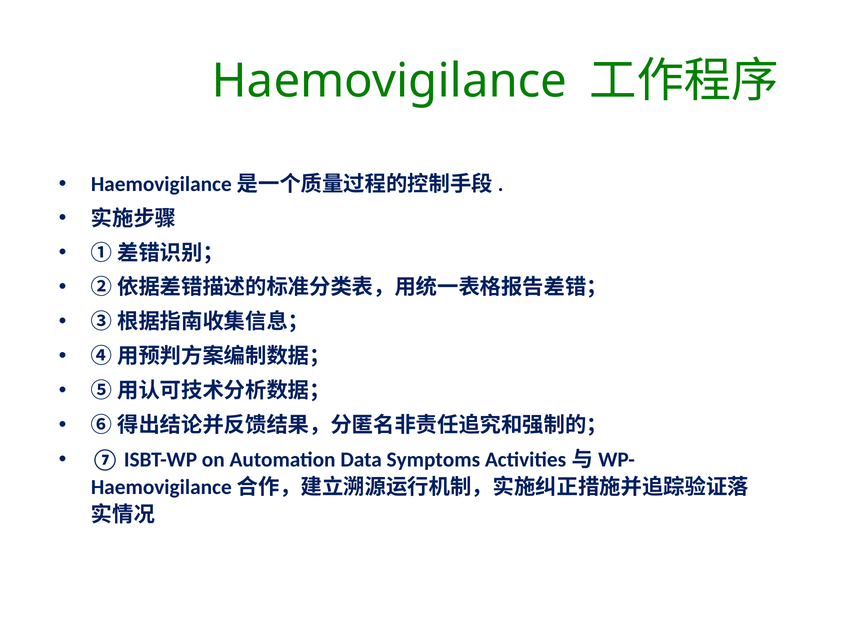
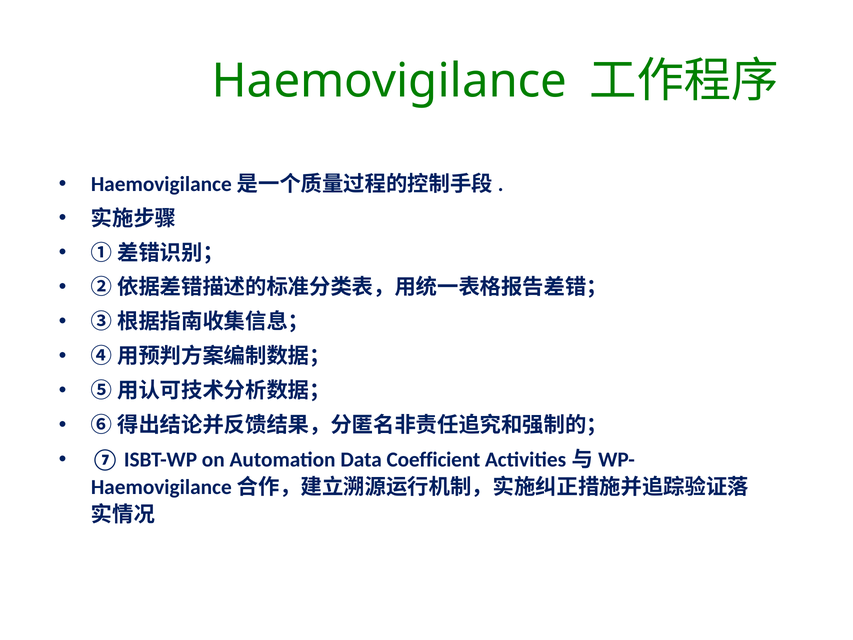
Symptoms: Symptoms -> Coefficient
